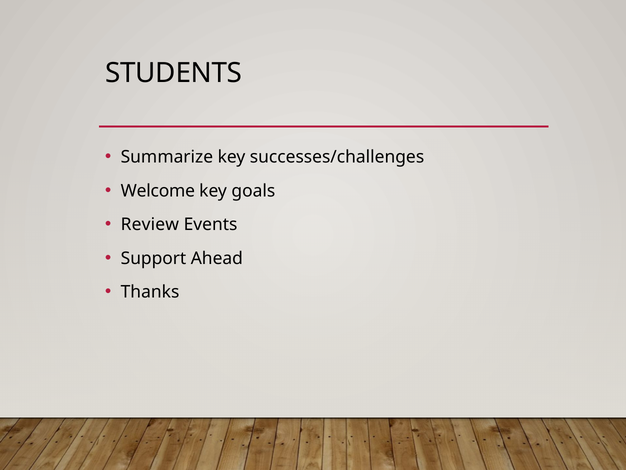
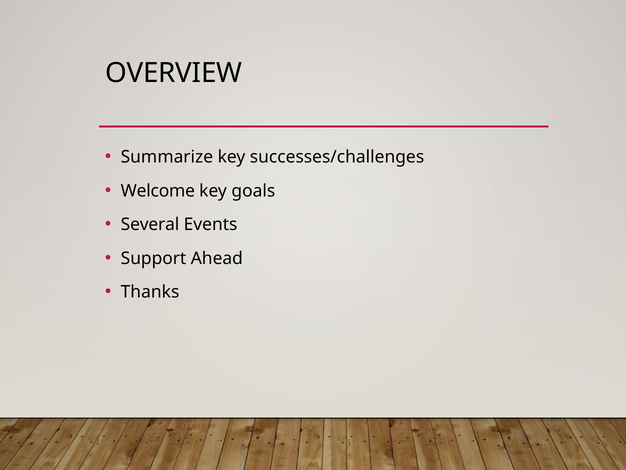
STUDENTS: STUDENTS -> OVERVIEW
Review: Review -> Several
